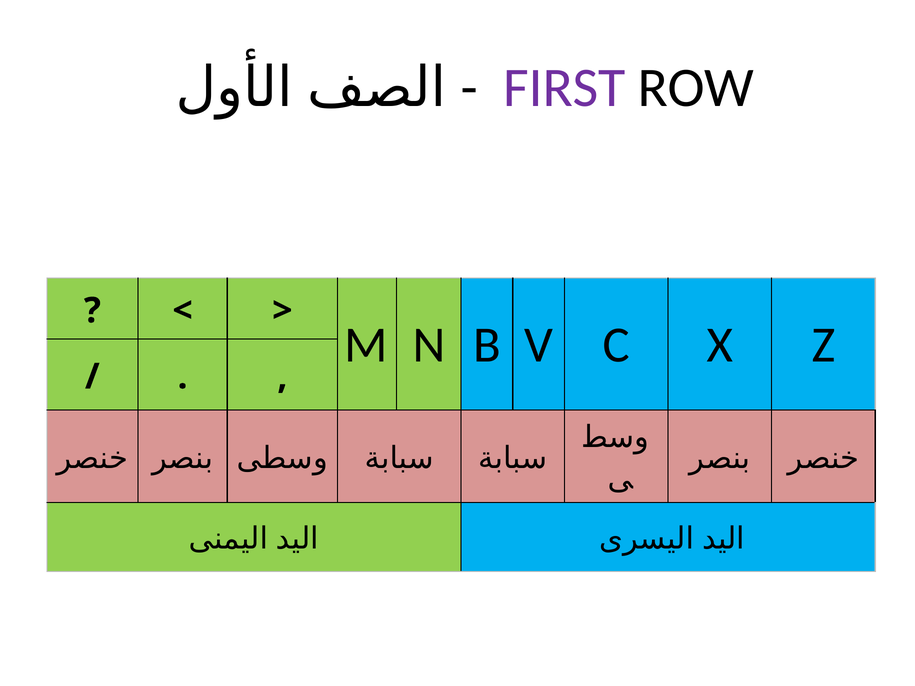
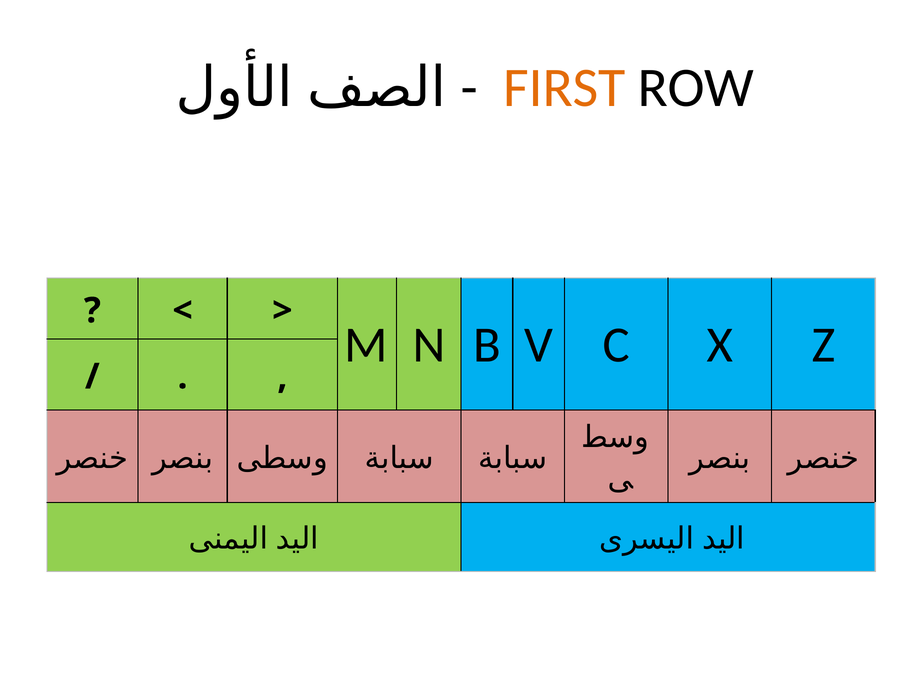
FIRST colour: purple -> orange
